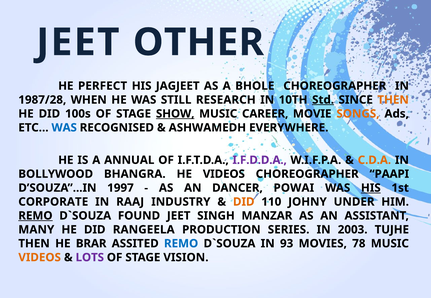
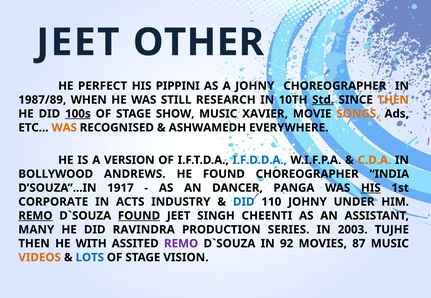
JAGJEET: JAGJEET -> PIPPINI
A BHOLE: BHOLE -> JOHNY
1987/28: 1987/28 -> 1987/89
100s underline: none -> present
SHOW underline: present -> none
CAREER: CAREER -> XAVIER
WAS at (64, 128) colour: blue -> orange
ANNUAL: ANNUAL -> VERSION
I.F.D.D.A colour: purple -> blue
BHANGRA: BHANGRA -> ANDREWS
HE VIDEOS: VIDEOS -> FOUND
PAAPI: PAAPI -> INDIA
1997: 1997 -> 1917
POWAI: POWAI -> PANGA
RAAJ: RAAJ -> ACTS
DID at (244, 202) colour: orange -> blue
FOUND at (139, 216) underline: none -> present
MANZAR: MANZAR -> CHEENTI
RANGEELA: RANGEELA -> RAVINDRA
BRAR: BRAR -> WITH
REMO at (181, 244) colour: blue -> purple
93: 93 -> 92
78: 78 -> 87
LOTS colour: purple -> blue
